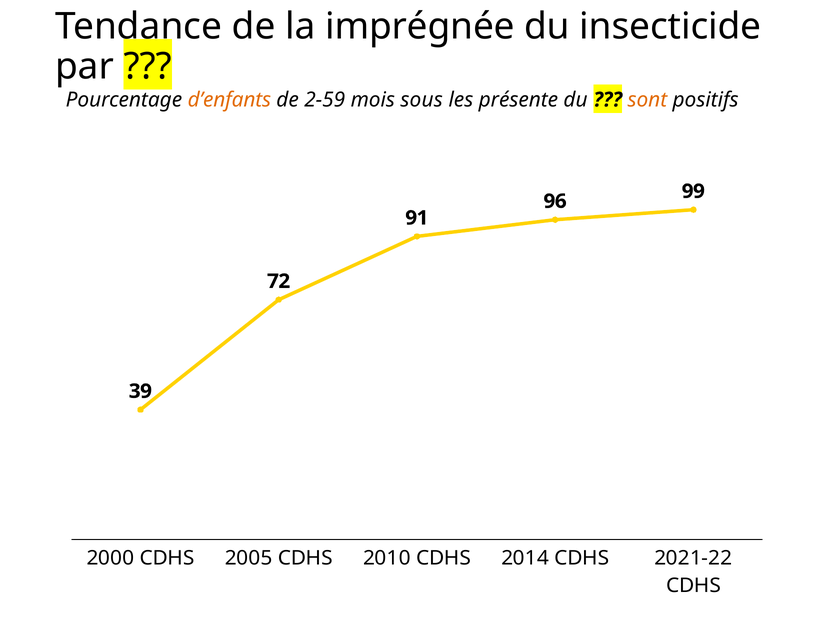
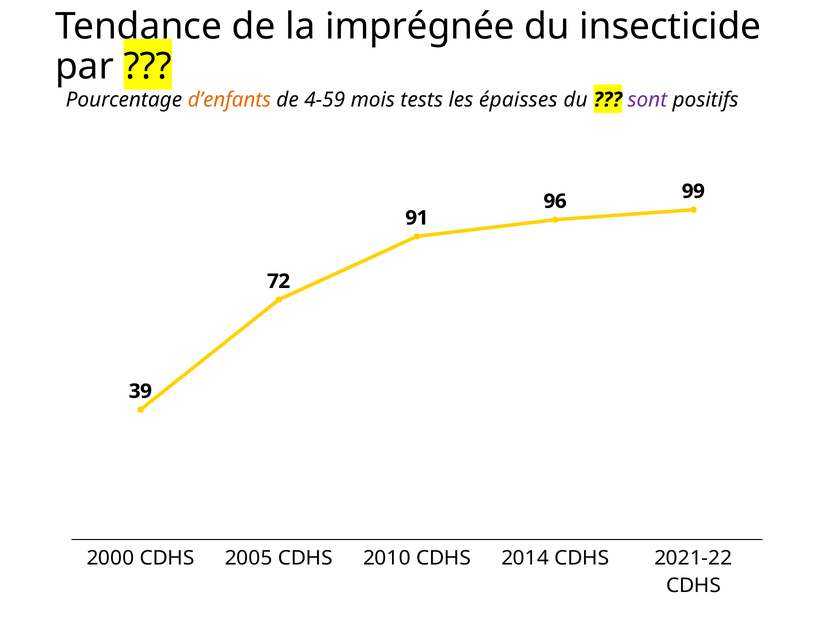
2-59: 2-59 -> 4-59
sous: sous -> tests
présente: présente -> épaisses
sont colour: orange -> purple
